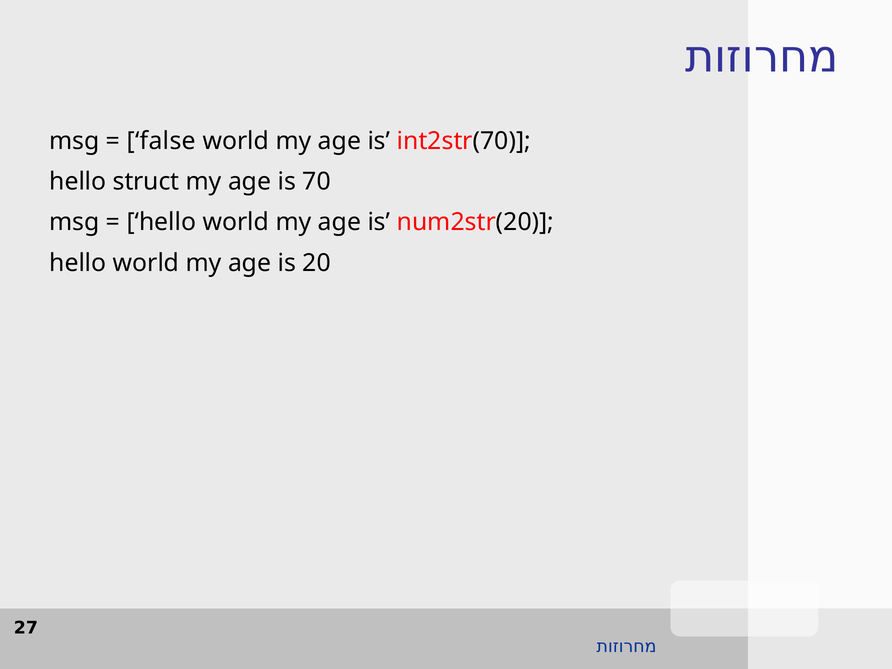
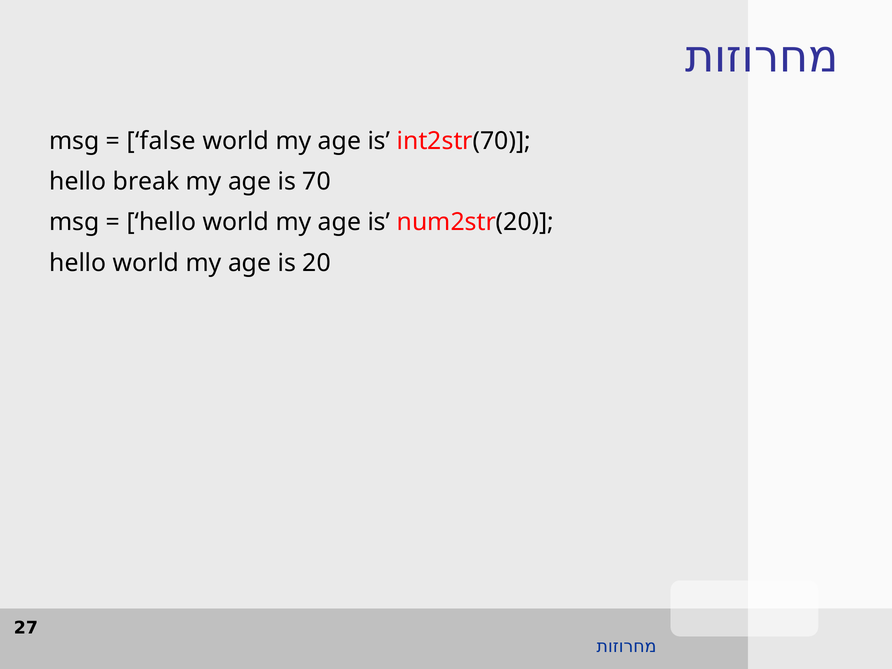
struct: struct -> break
